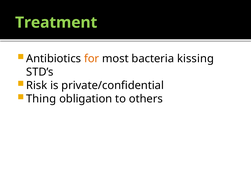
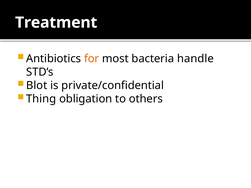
Treatment colour: light green -> white
kissing: kissing -> handle
Risk: Risk -> Blot
